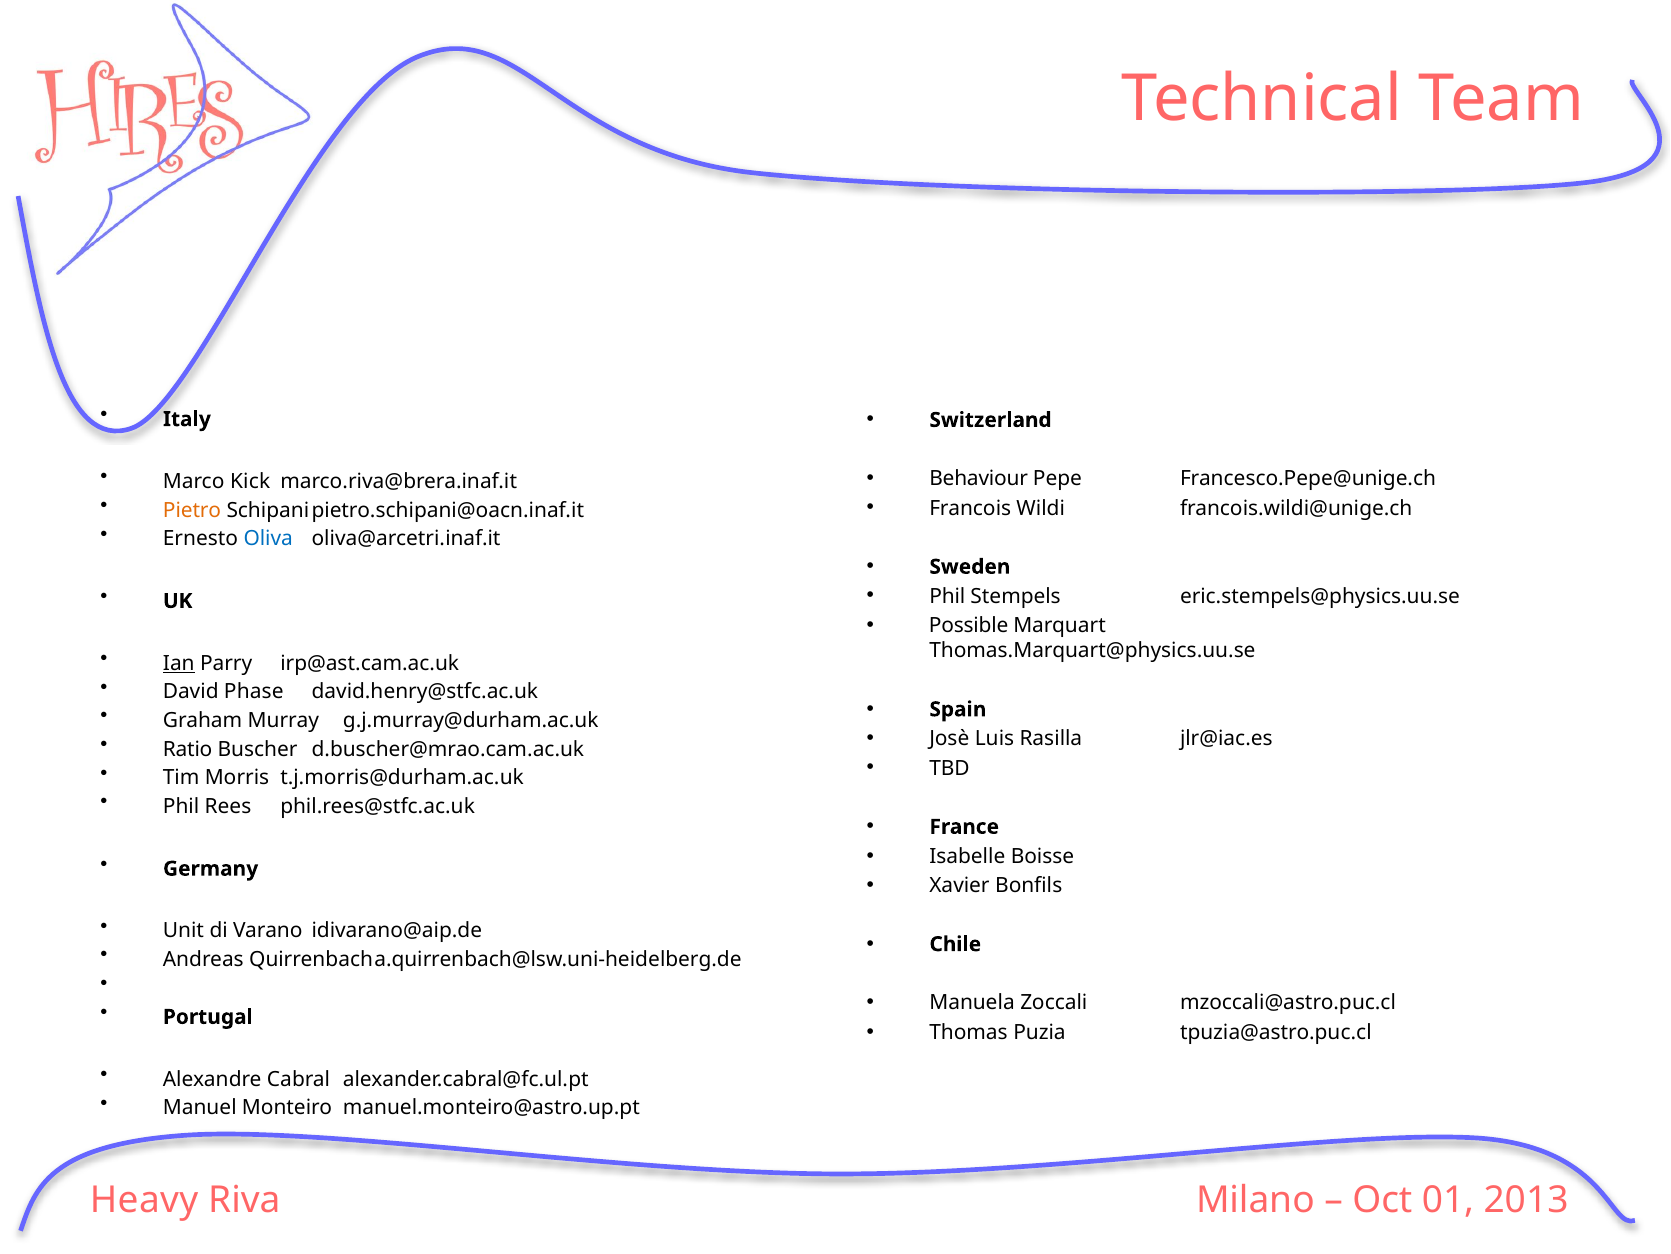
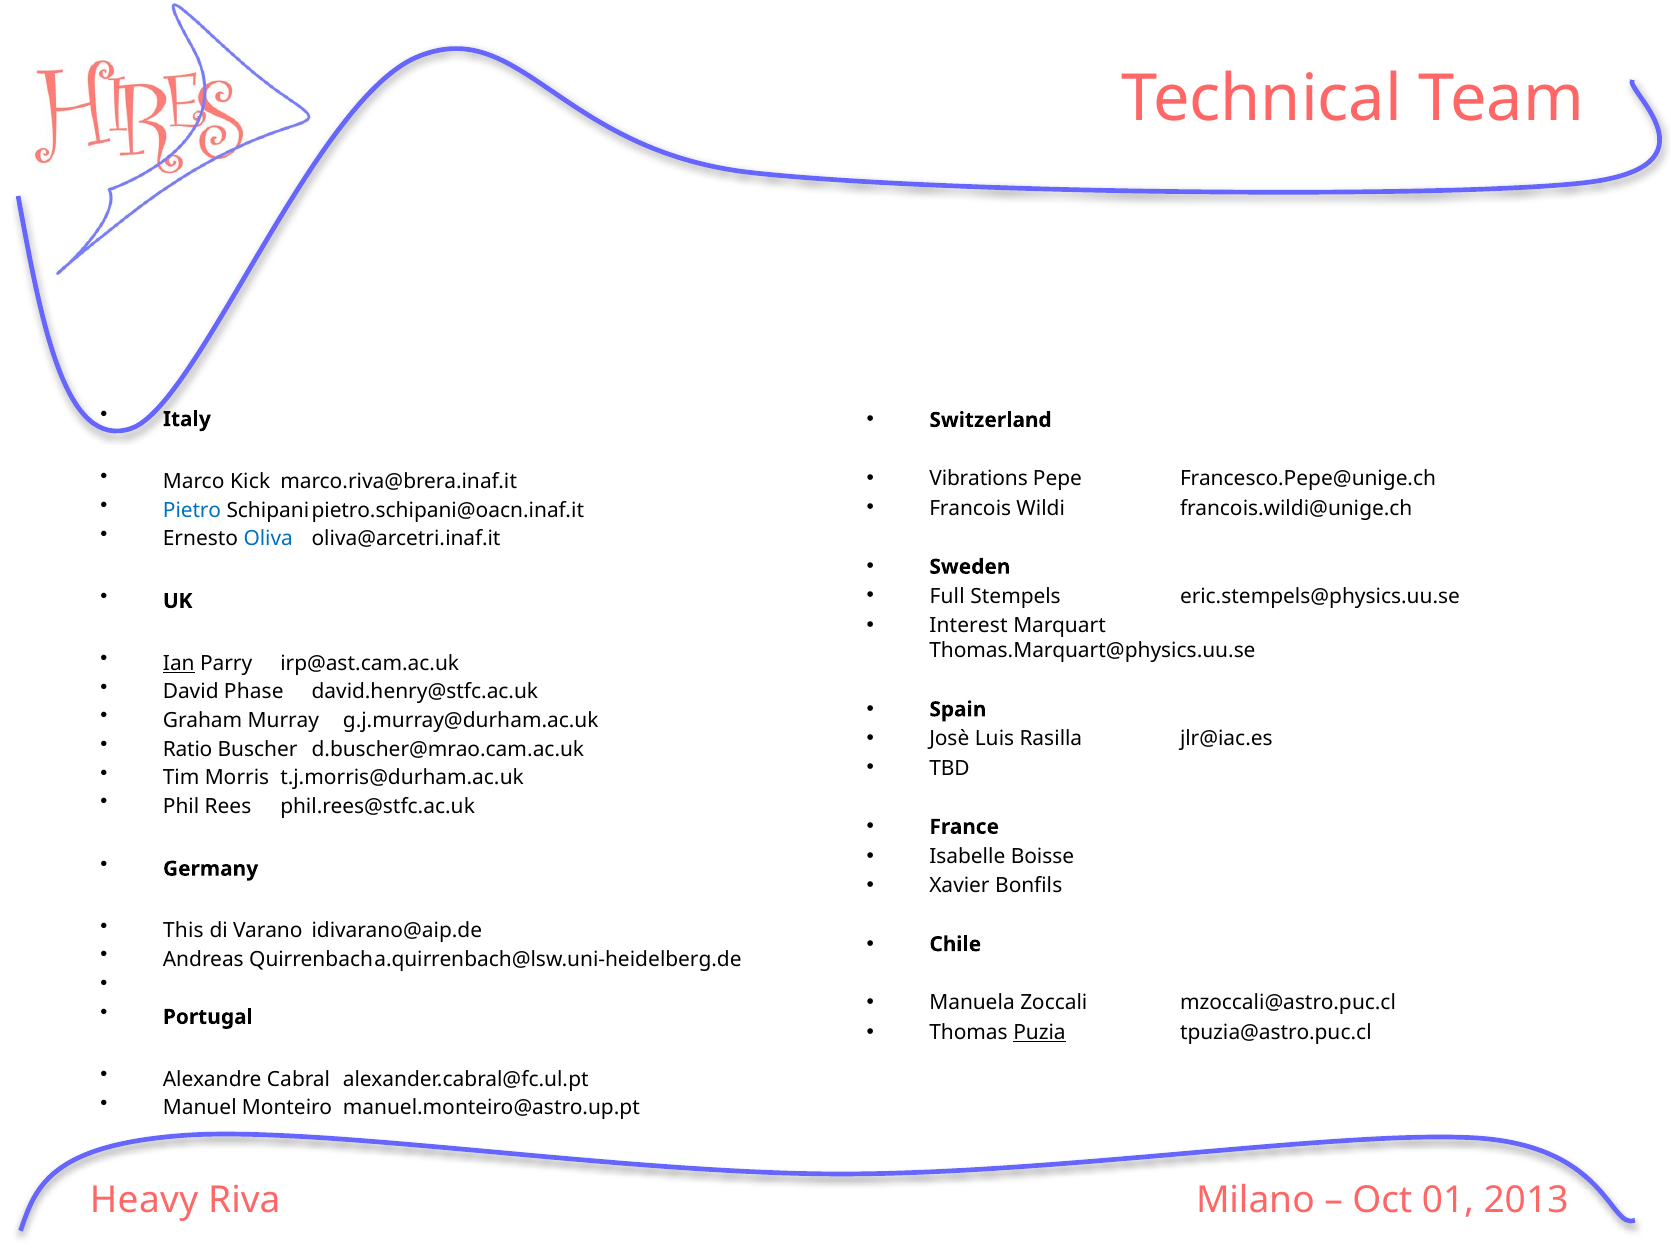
Behaviour: Behaviour -> Vibrations
Pietro colour: orange -> blue
Phil at (947, 596): Phil -> Full
Possible: Possible -> Interest
Unit: Unit -> This
Puzia underline: none -> present
